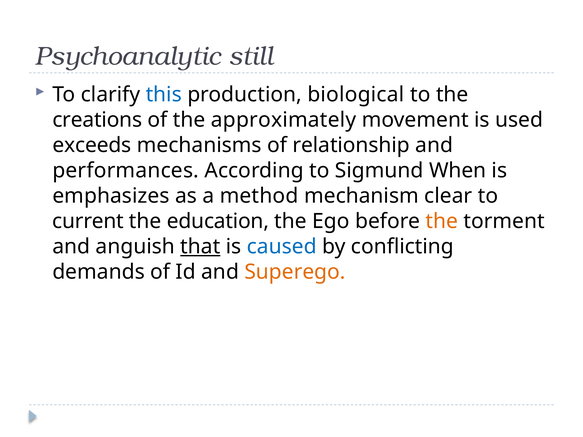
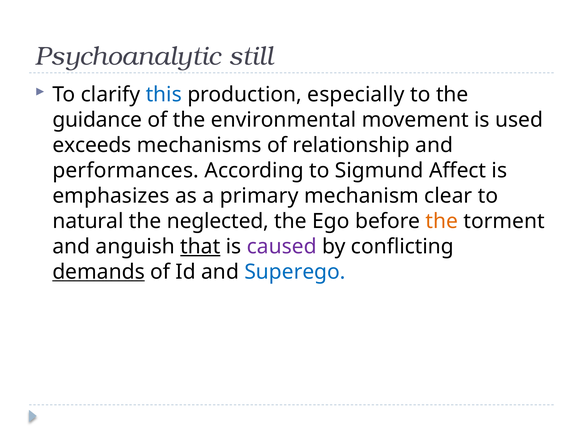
biological: biological -> especially
creations: creations -> guidance
approximately: approximately -> environmental
When: When -> Affect
method: method -> primary
current: current -> natural
education: education -> neglected
caused colour: blue -> purple
demands underline: none -> present
Superego colour: orange -> blue
